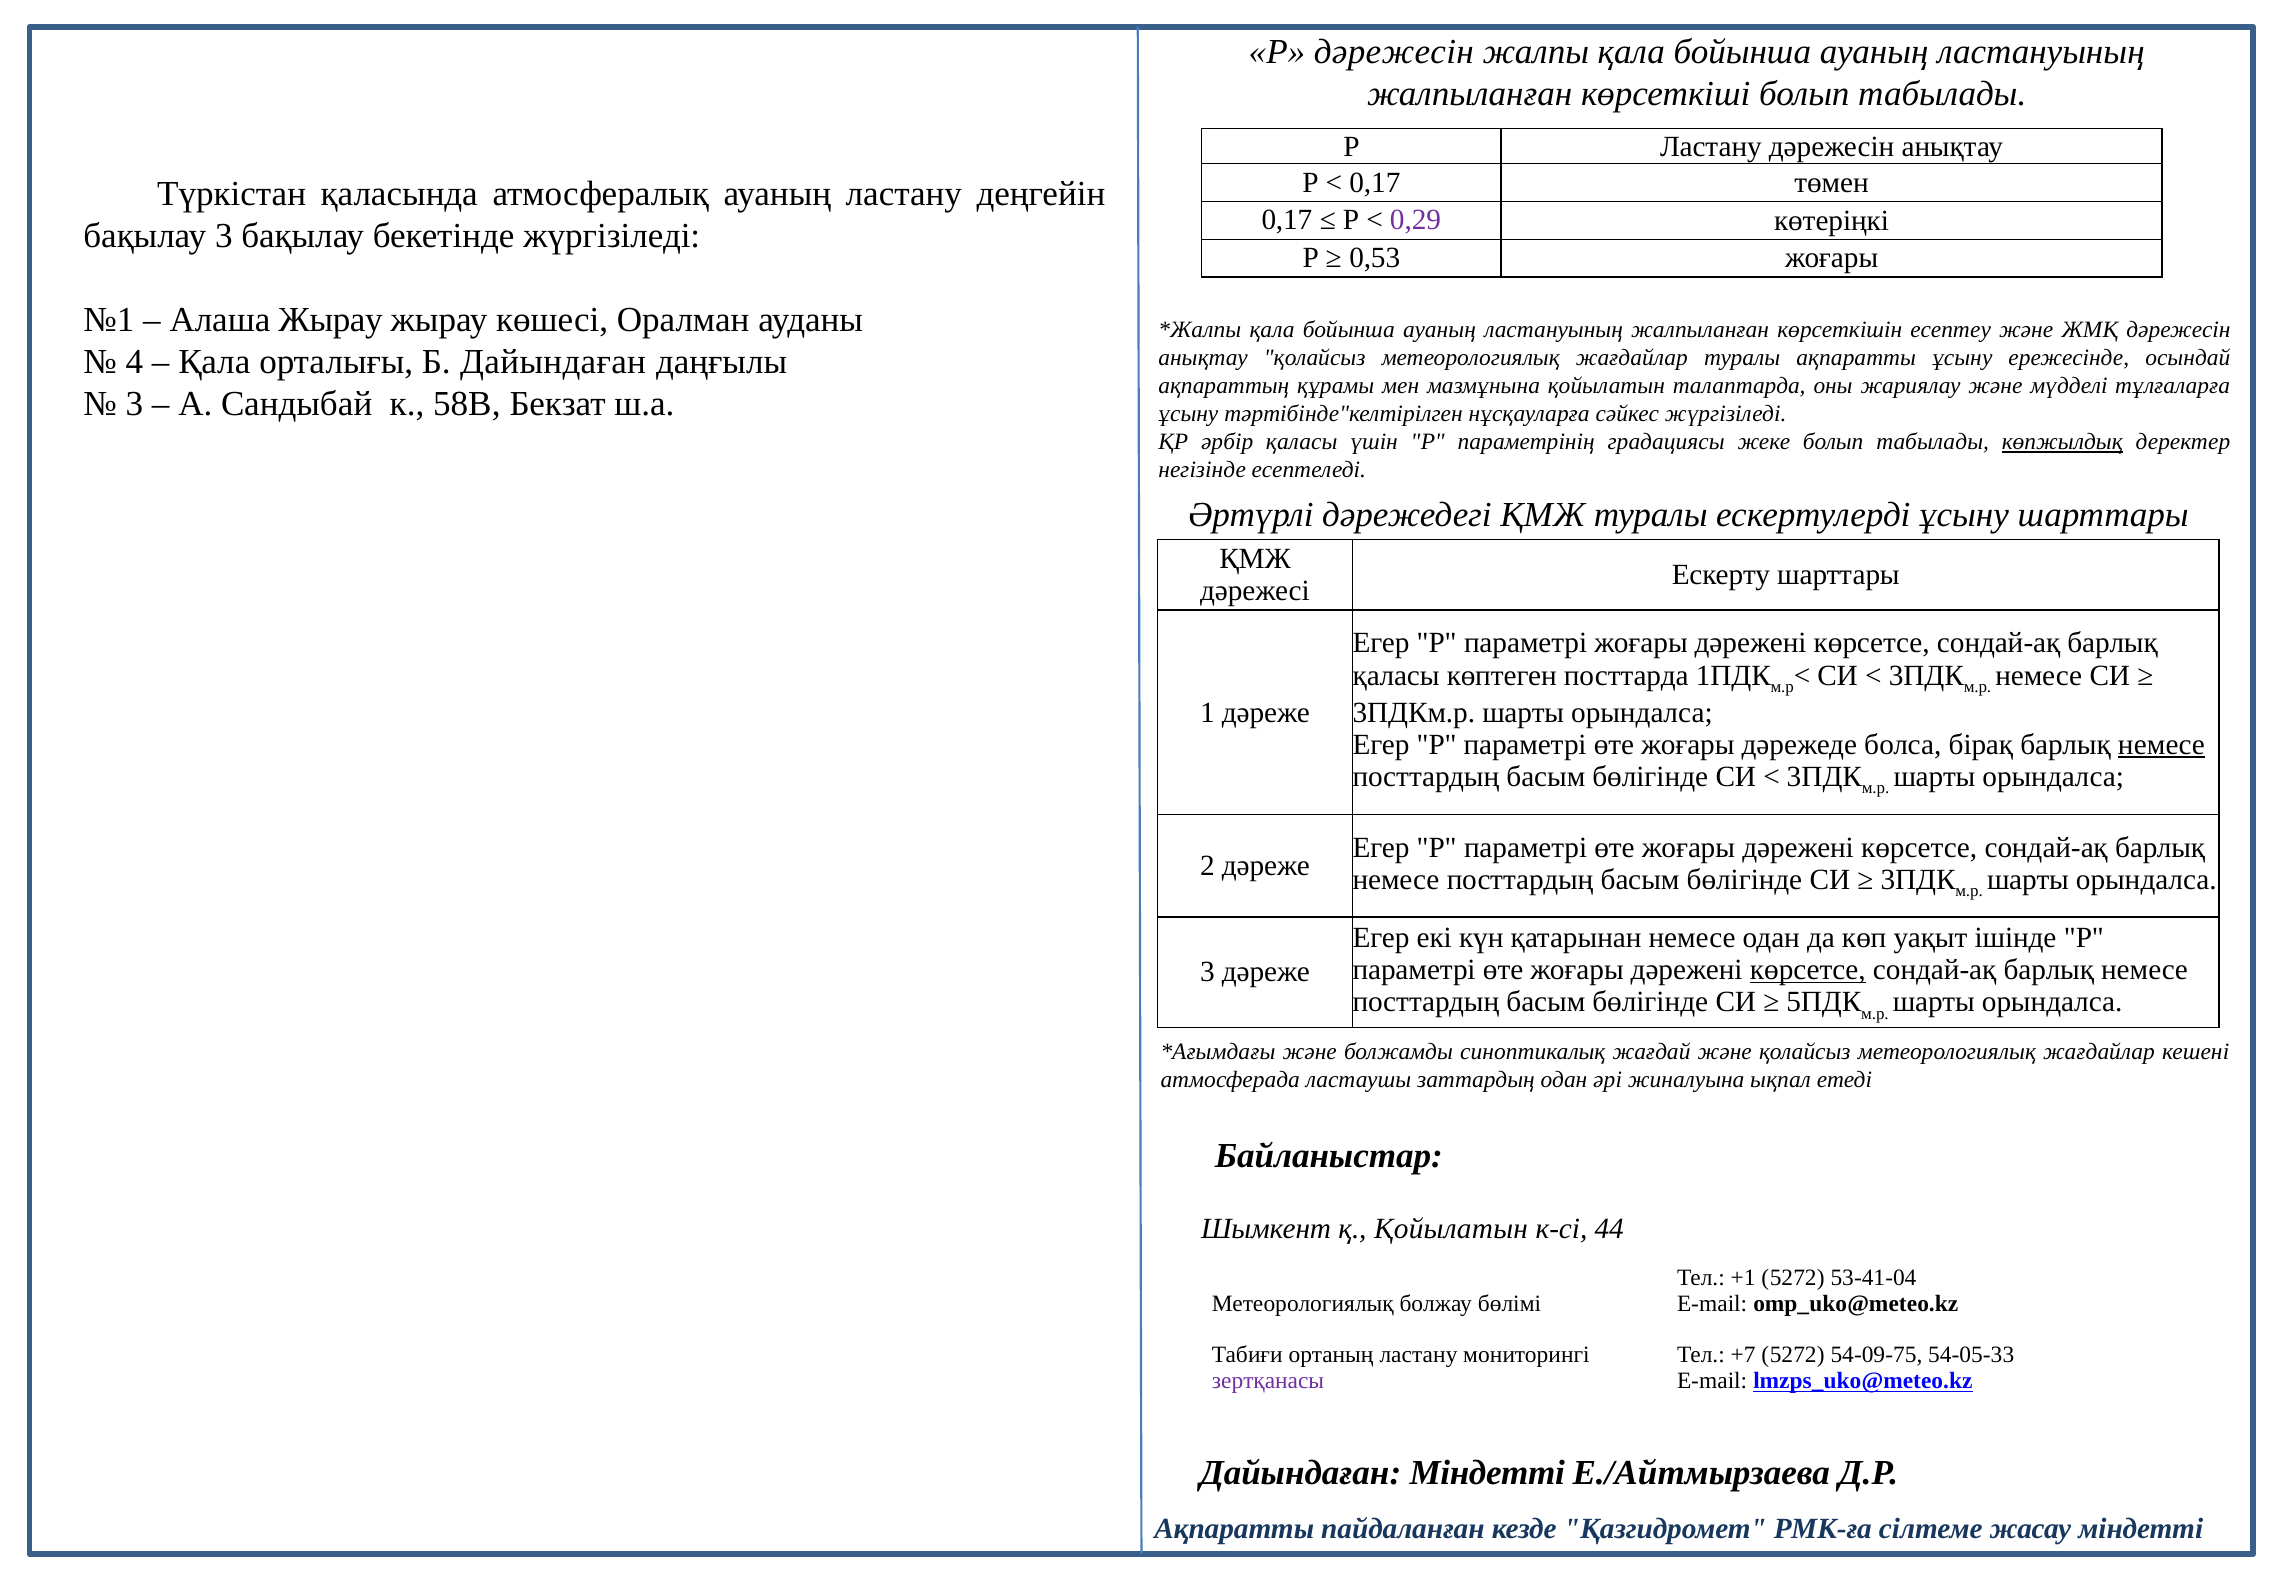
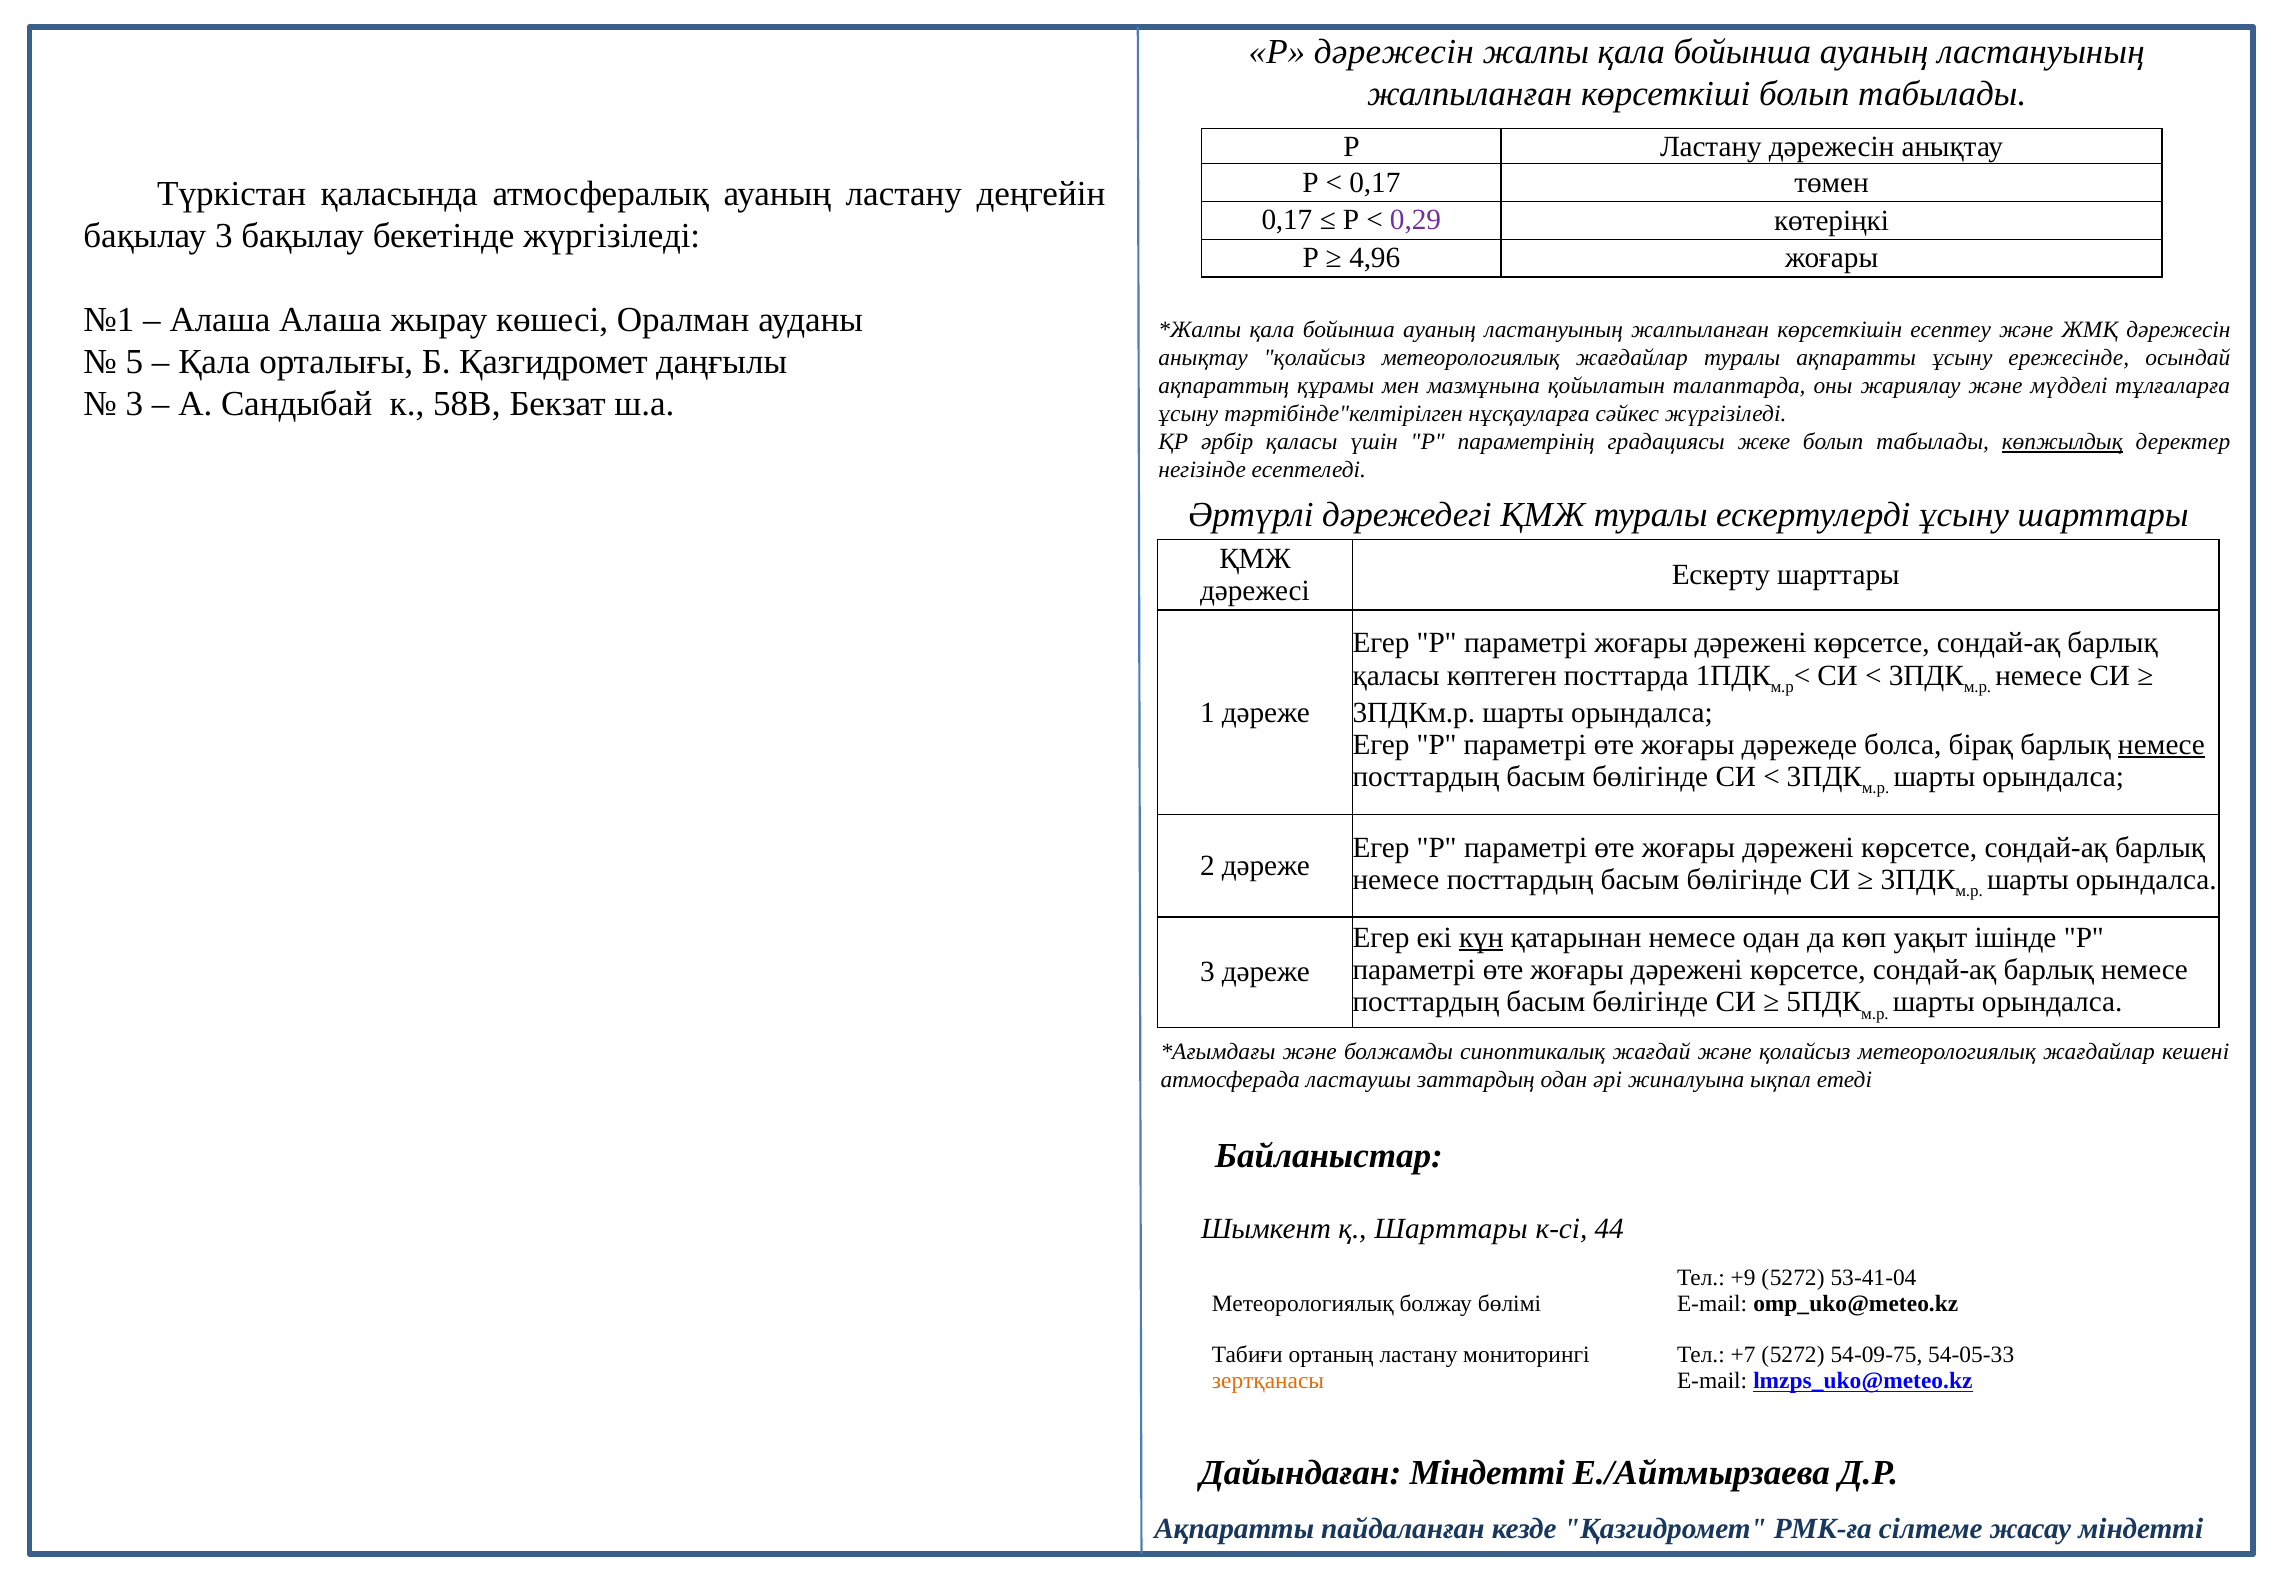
0,53: 0,53 -> 4,96
Алаша Жырау: Жырау -> Алаша
4: 4 -> 5
Б Дайындаған: Дайындаған -> Қазгидромет
күн underline: none -> present
көрсетсе at (1808, 970) underline: present -> none
қ Қойылатын: Қойылатын -> Шарттары
+1: +1 -> +9
зертқанасы colour: purple -> orange
